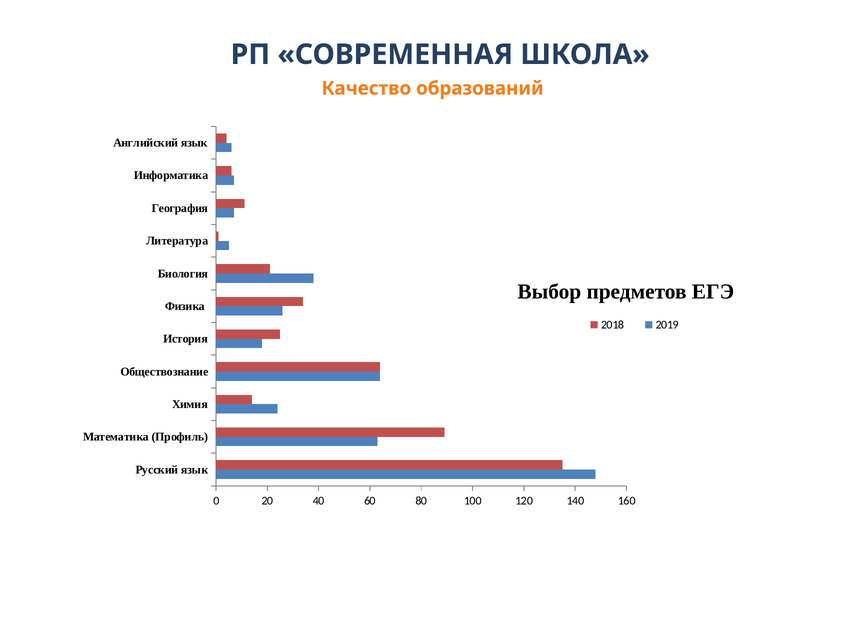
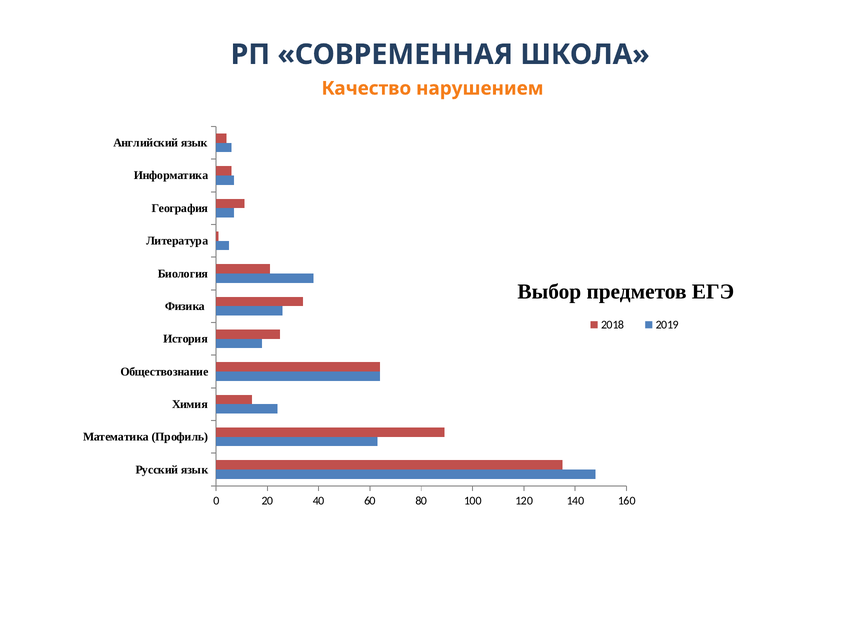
образований: образований -> нарушением
